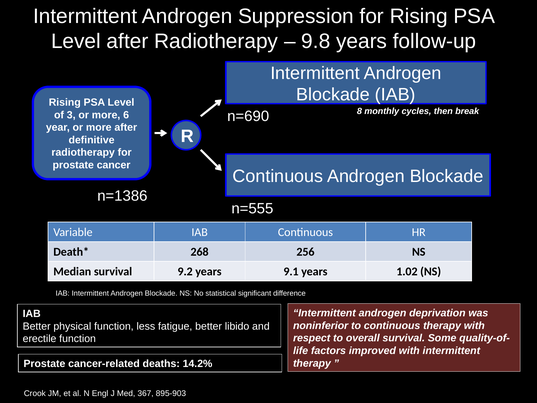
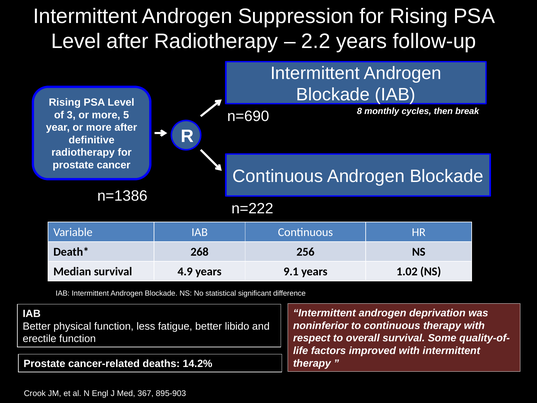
9.8: 9.8 -> 2.2
6: 6 -> 5
n=555: n=555 -> n=222
9.2: 9.2 -> 4.9
